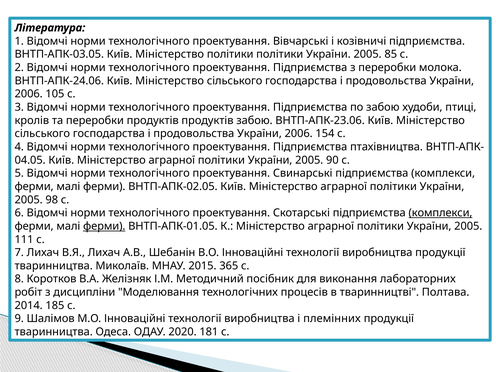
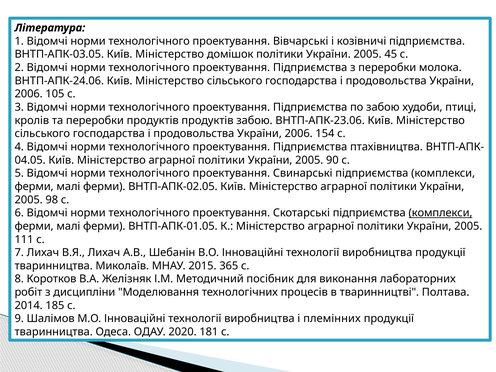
Міністерство політики: політики -> домішок
85: 85 -> 45
ферми at (104, 226) underline: present -> none
